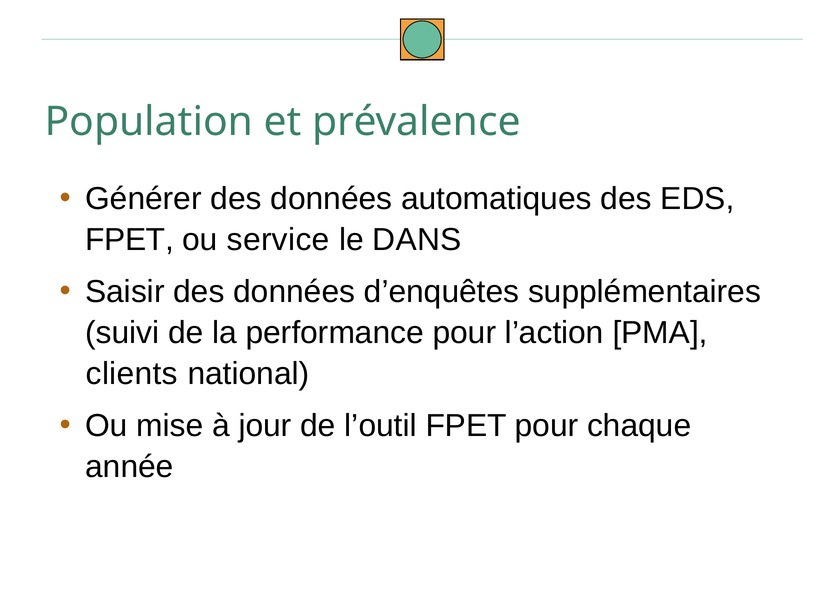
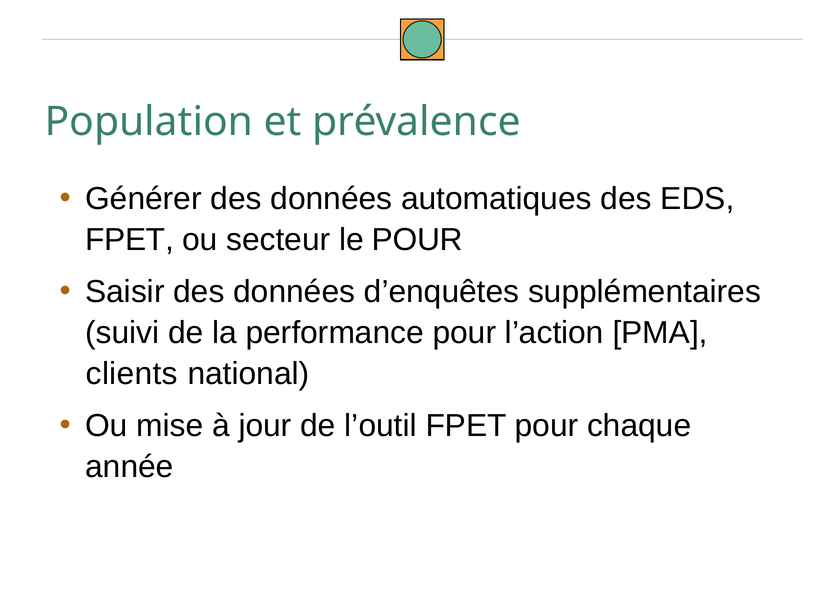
service: service -> secteur
le DANS: DANS -> POUR
